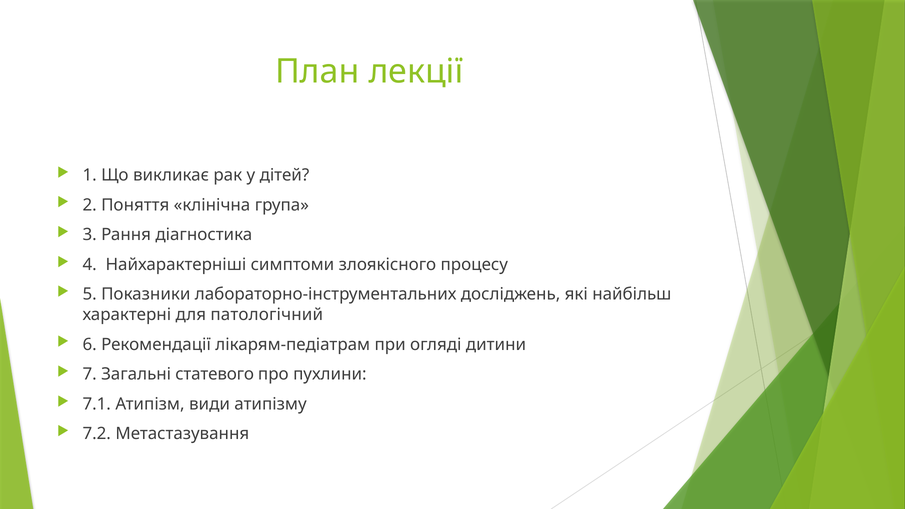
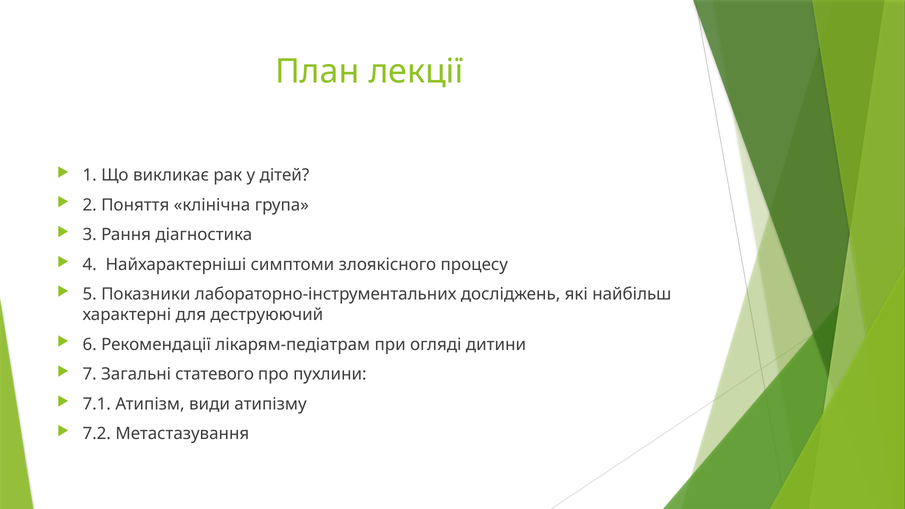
патологічний: патологічний -> деструюючий
